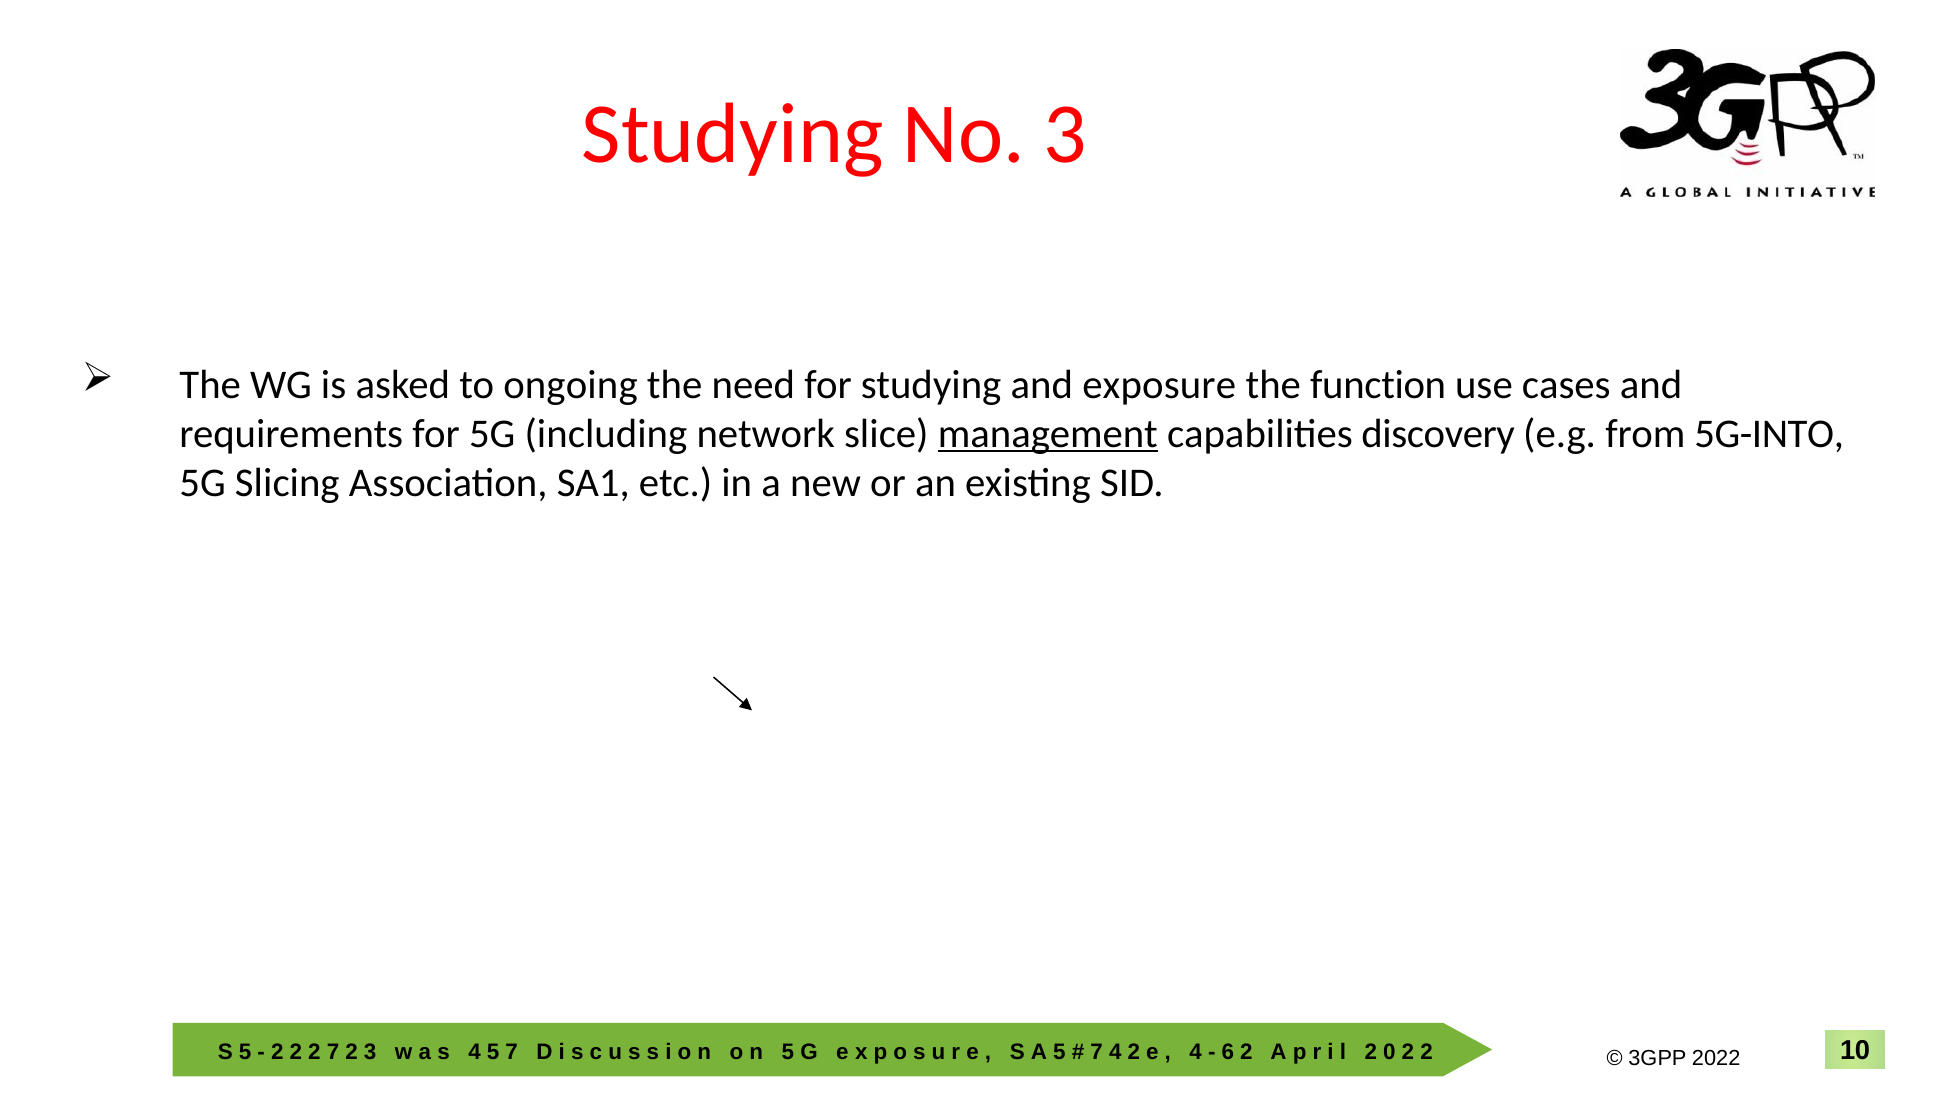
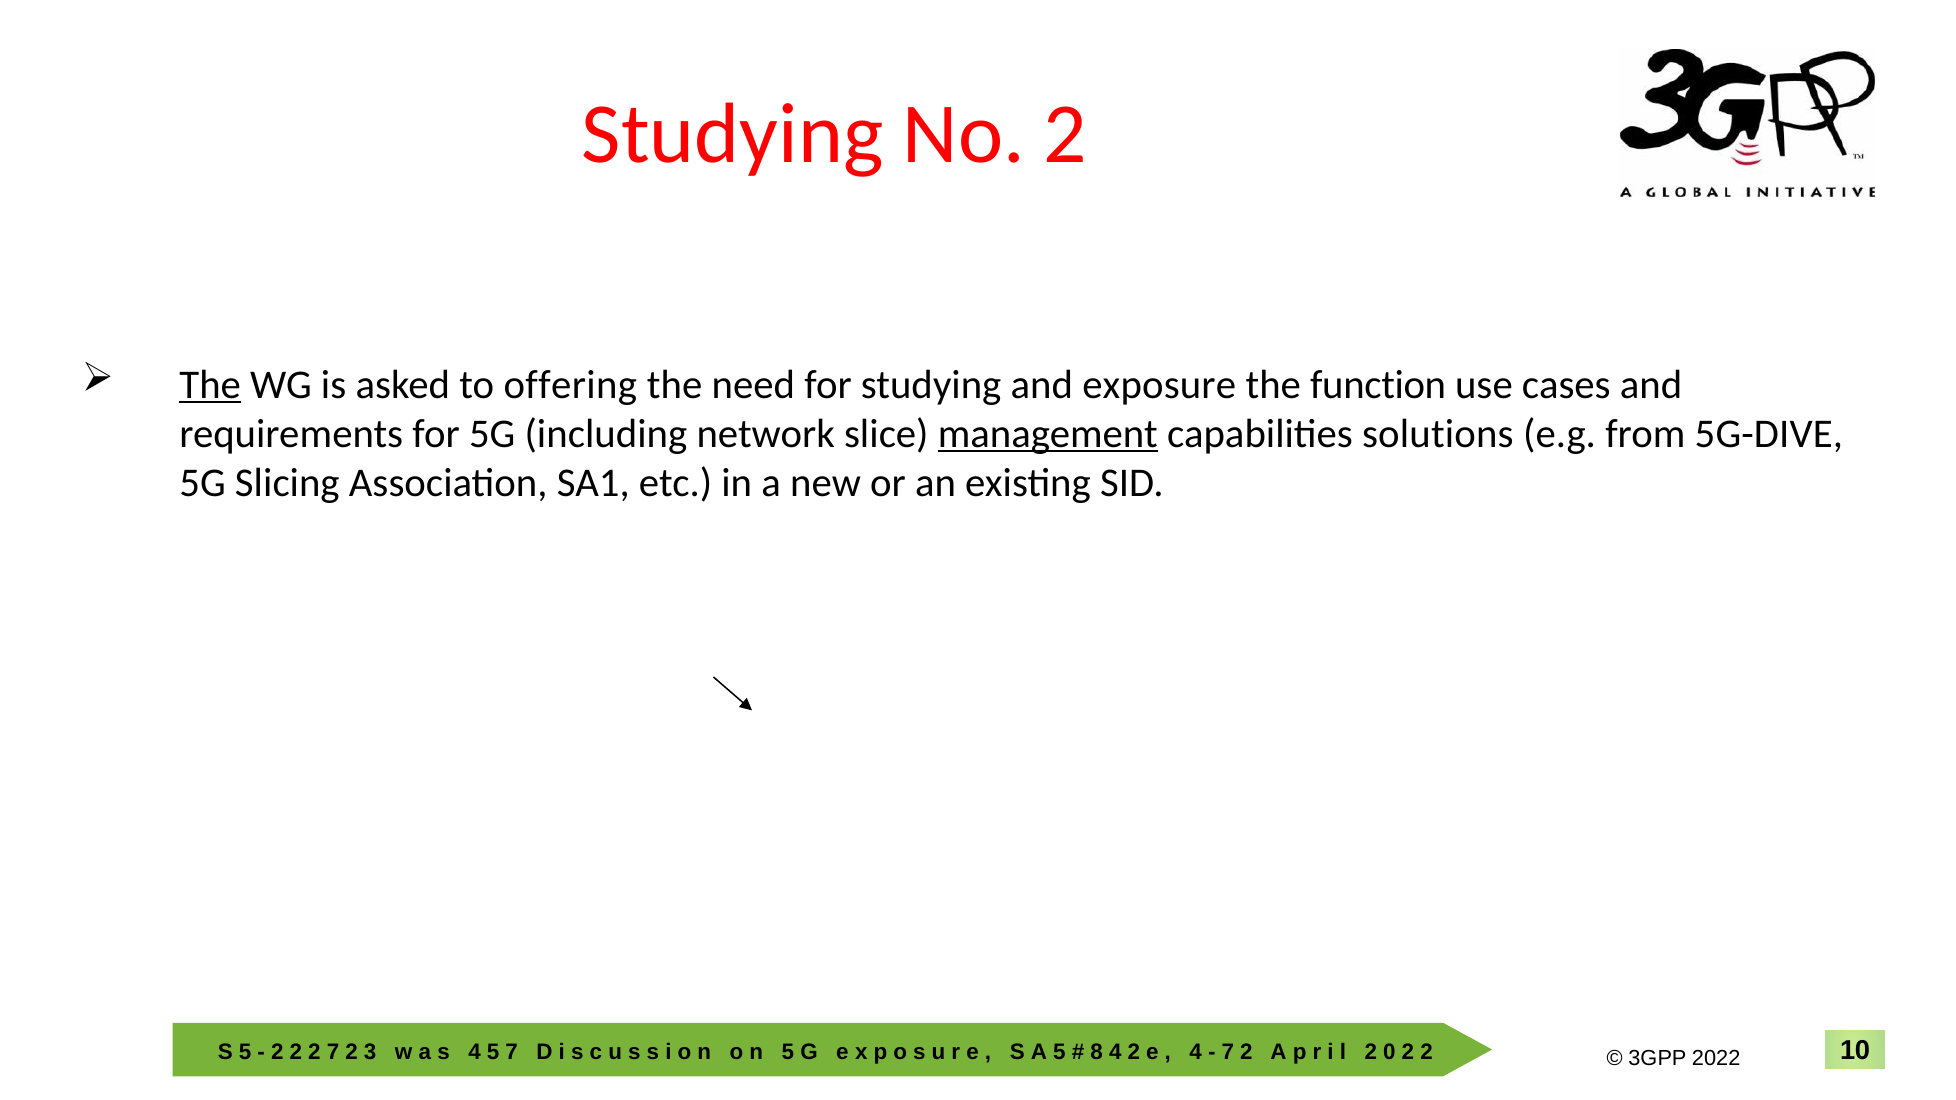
No 3: 3 -> 2
The at (210, 385) underline: none -> present
ongoing: ongoing -> offering
discovery: discovery -> solutions
5G-INTO: 5G-INTO -> 5G-DIVE
7 at (1097, 1052): 7 -> 8
6 at (1228, 1052): 6 -> 7
